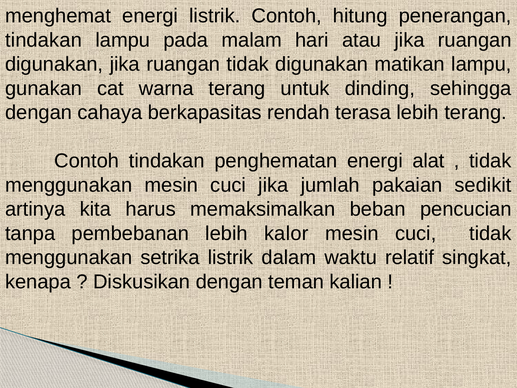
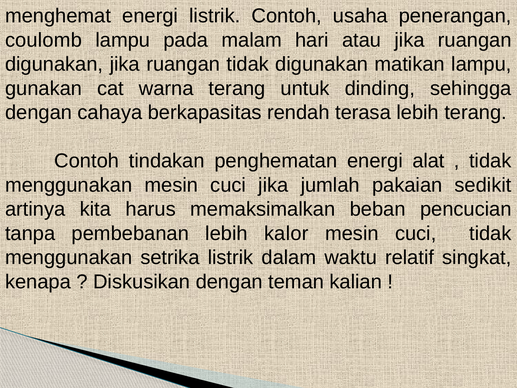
hitung: hitung -> usaha
tindakan at (43, 40): tindakan -> coulomb
